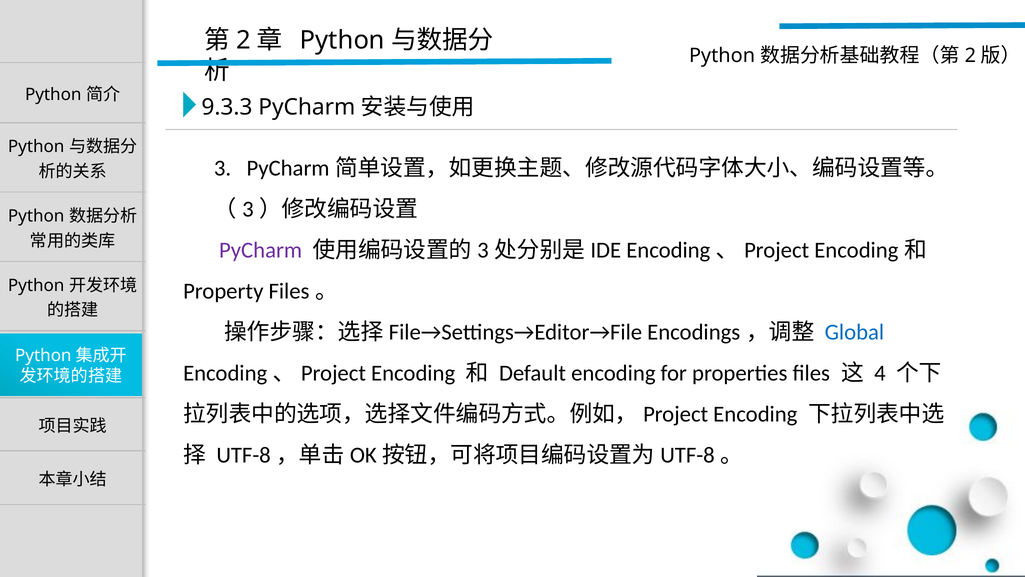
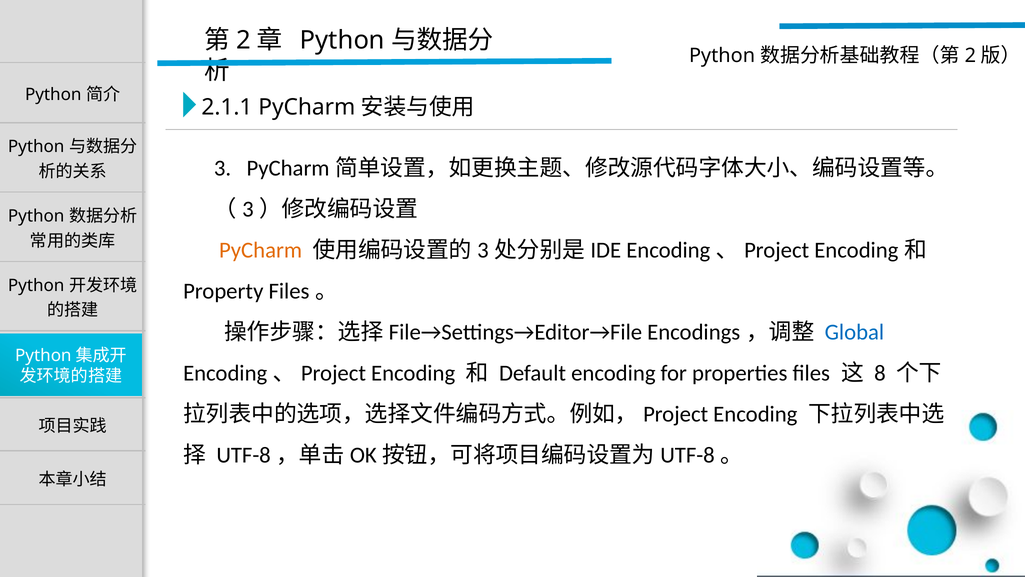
9.3.3: 9.3.3 -> 2.1.1
PyCharm colour: purple -> orange
4: 4 -> 8
